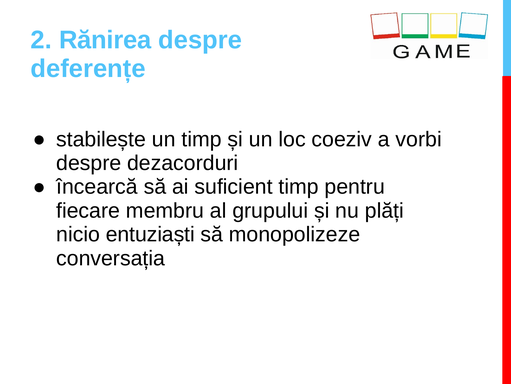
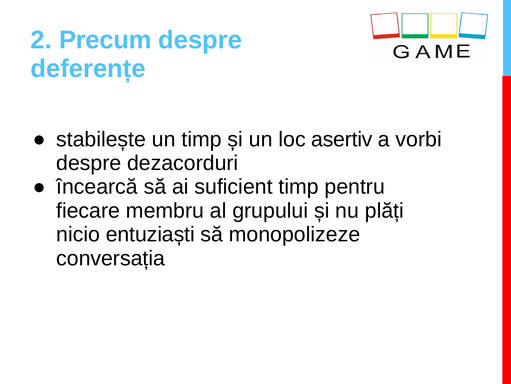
Rănirea: Rănirea -> Precum
coeziv: coeziv -> asertiv
